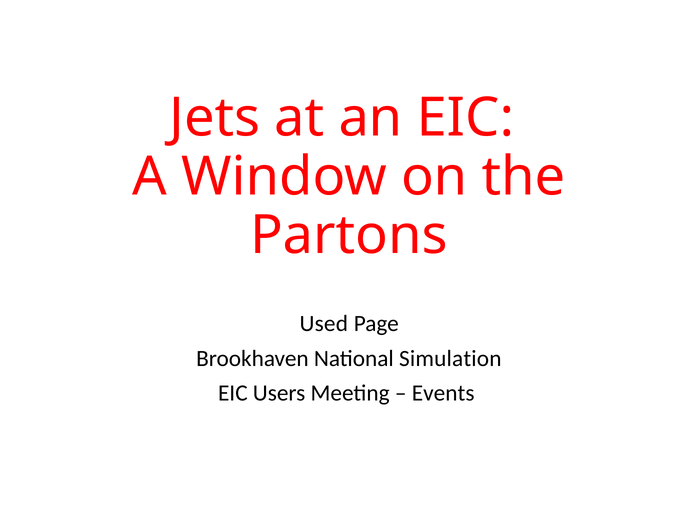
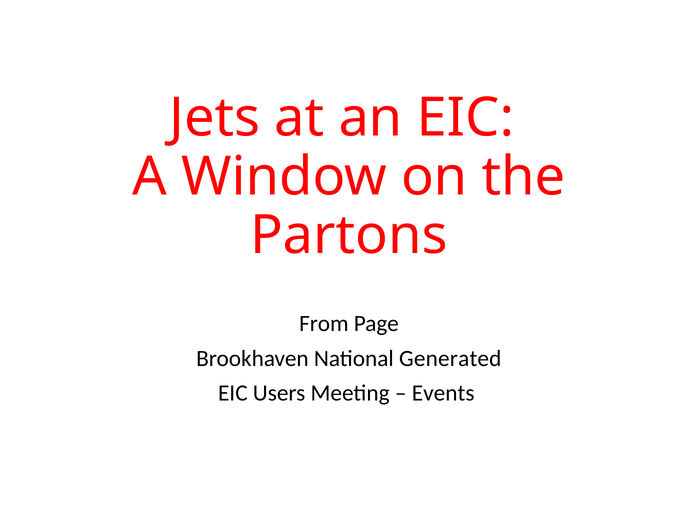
Used: Used -> From
Simulation: Simulation -> Generated
